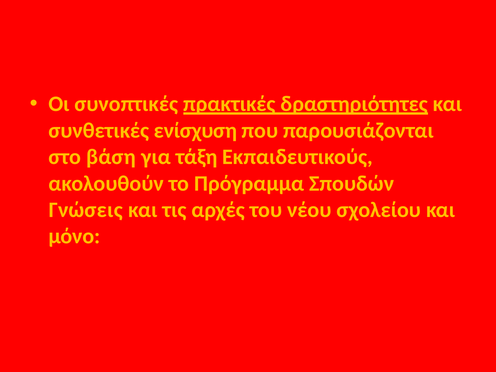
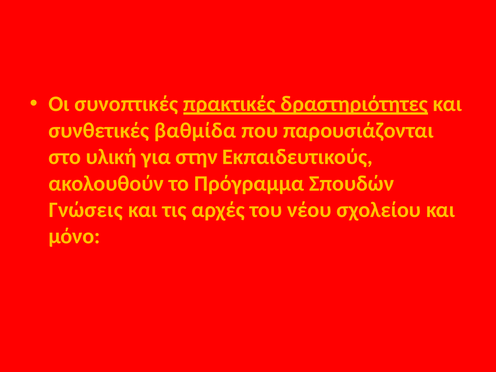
ενίσχυση: ενίσχυση -> βαθμίδα
βάση: βάση -> υλική
τάξη: τάξη -> στην
